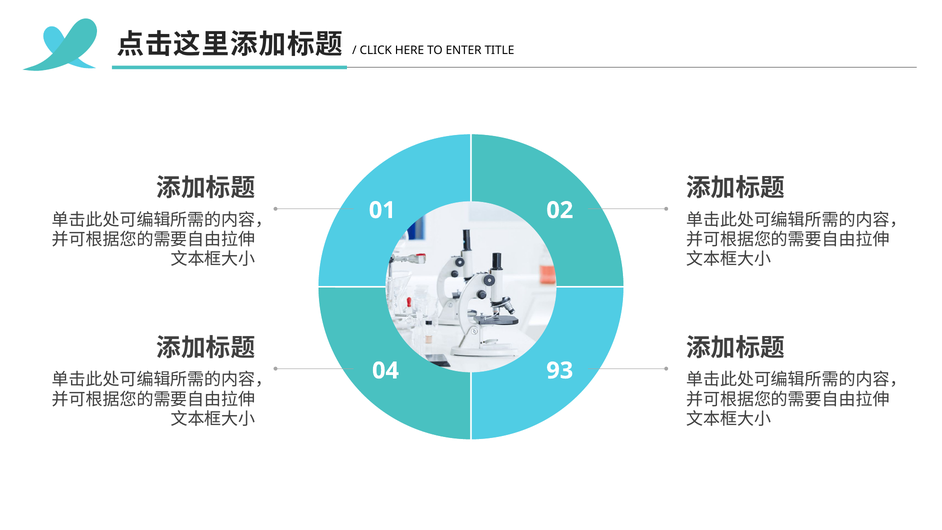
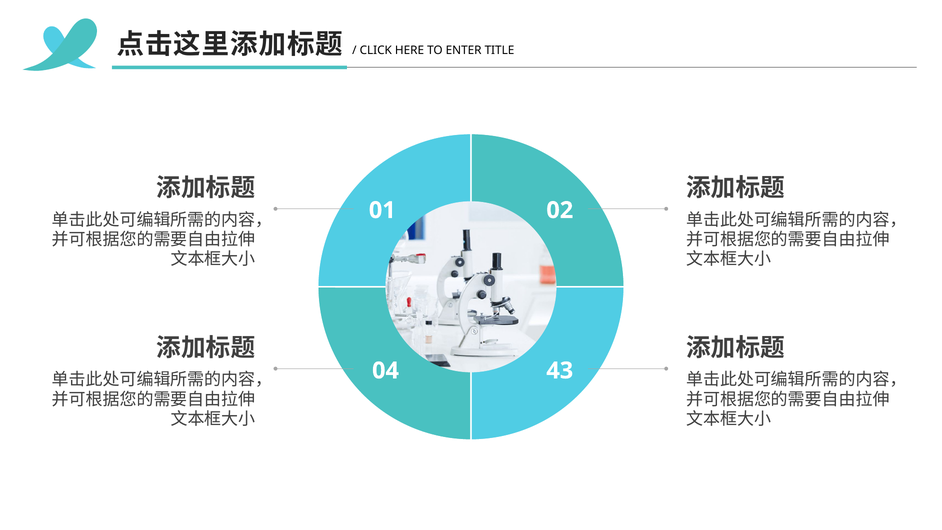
93: 93 -> 43
